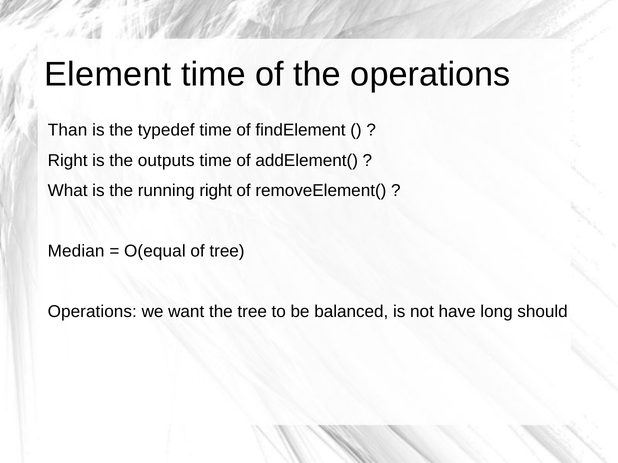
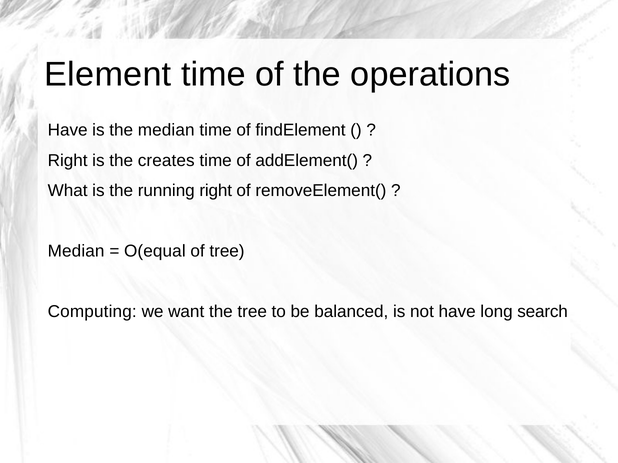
Than at (68, 130): Than -> Have
the typedef: typedef -> median
outputs: outputs -> creates
Operations at (92, 312): Operations -> Computing
should: should -> search
